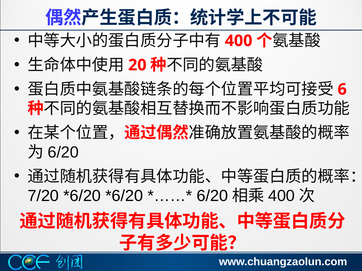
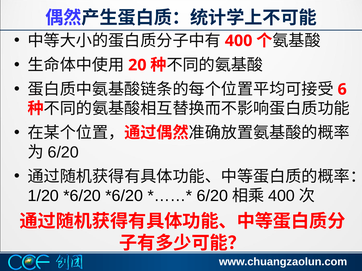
7/20: 7/20 -> 1/20
